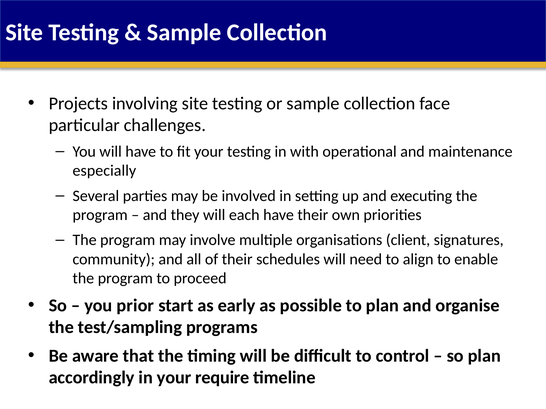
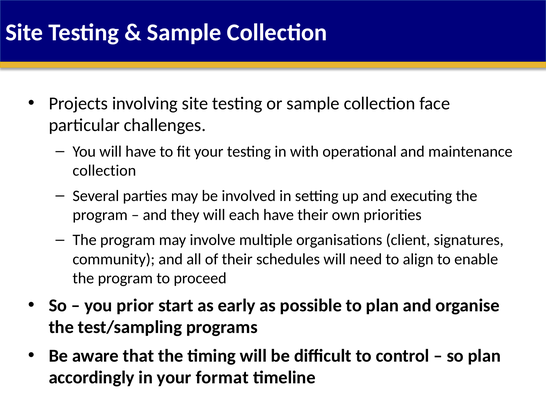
especially at (104, 171): especially -> collection
require: require -> format
